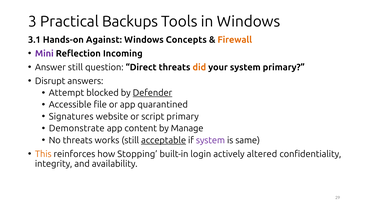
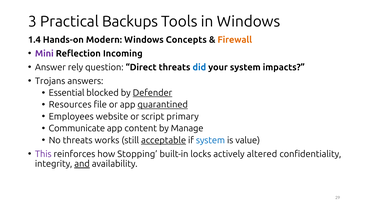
3.1: 3.1 -> 1.4
Against: Against -> Modern
Answer still: still -> rely
did colour: orange -> blue
system primary: primary -> impacts
Disrupt: Disrupt -> Trojans
Attempt: Attempt -> Essential
Accessible: Accessible -> Resources
quarantined underline: none -> present
Signatures: Signatures -> Employees
Demonstrate: Demonstrate -> Communicate
system at (210, 140) colour: purple -> blue
same: same -> value
This colour: orange -> purple
login: login -> locks
and underline: none -> present
